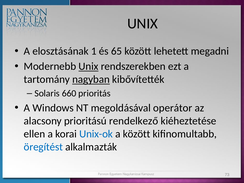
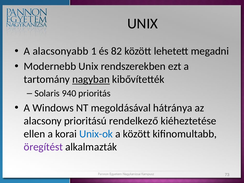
elosztásának: elosztásának -> alacsonyabb
65: 65 -> 82
Unix at (89, 66) underline: present -> none
660: 660 -> 940
operátor: operátor -> hátránya
öregítést colour: blue -> purple
